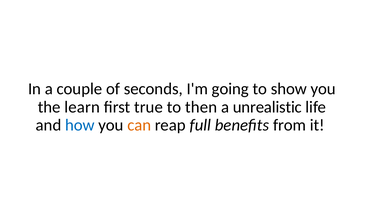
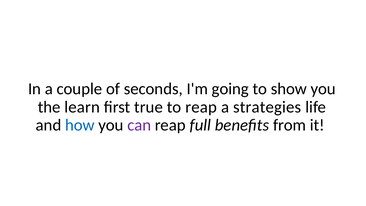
to then: then -> reap
unrealistic: unrealistic -> strategies
can colour: orange -> purple
